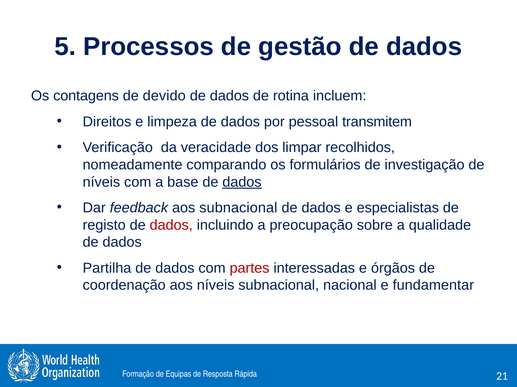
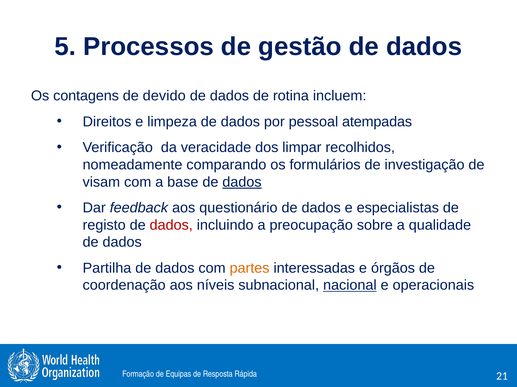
transmitem: transmitem -> atempadas
níveis at (101, 182): níveis -> visam
aos subnacional: subnacional -> questionário
partes colour: red -> orange
nacional underline: none -> present
fundamentar: fundamentar -> operacionais
